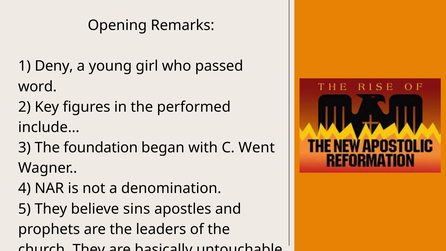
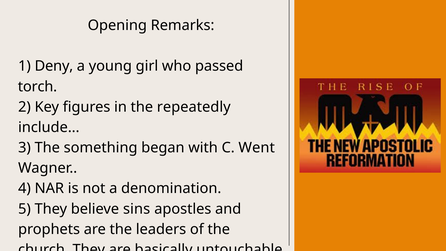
word at (37, 87): word -> torch
performed: performed -> repeatedly
foundation: foundation -> something
